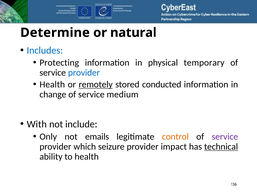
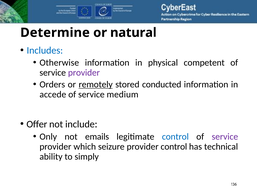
Protecting: Protecting -> Otherwise
temporary: temporary -> competent
provider at (84, 73) colour: blue -> purple
Health at (52, 84): Health -> Orders
change: change -> accede
With: With -> Offer
control at (175, 136) colour: orange -> blue
provider impact: impact -> control
technical underline: present -> none
to health: health -> simply
